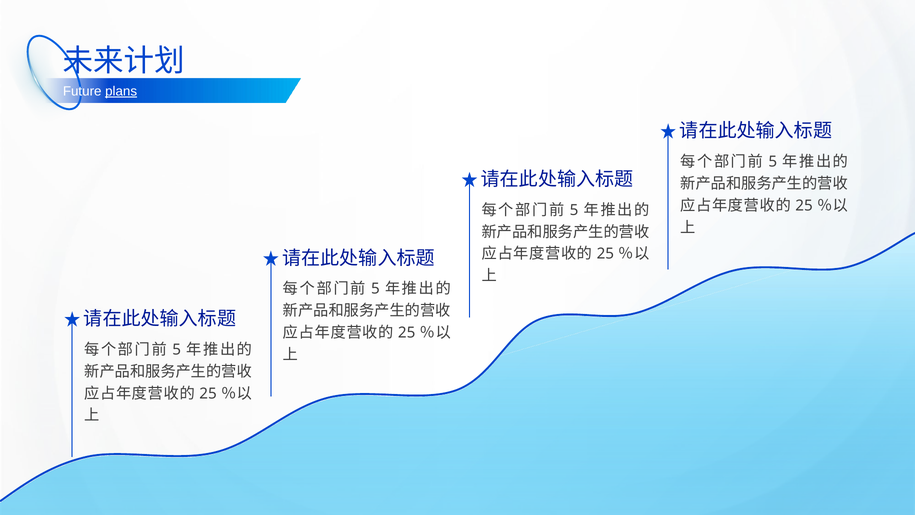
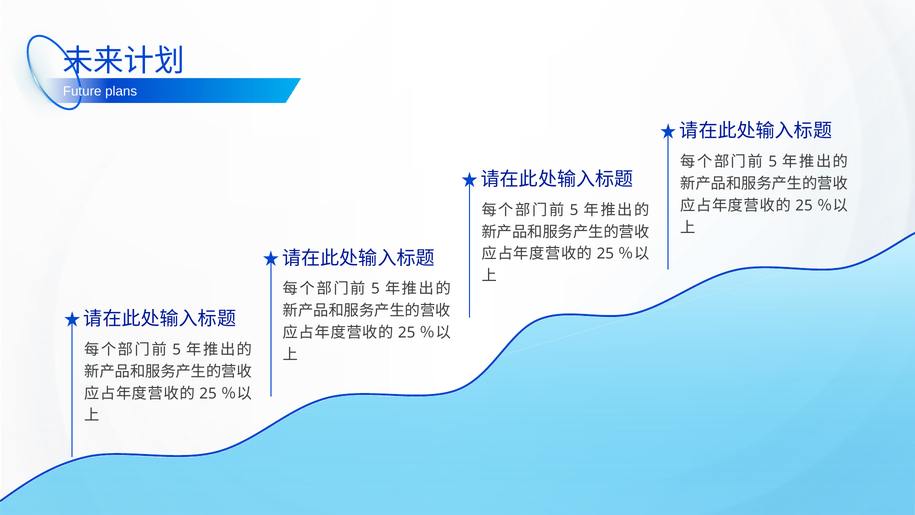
plans underline: present -> none
